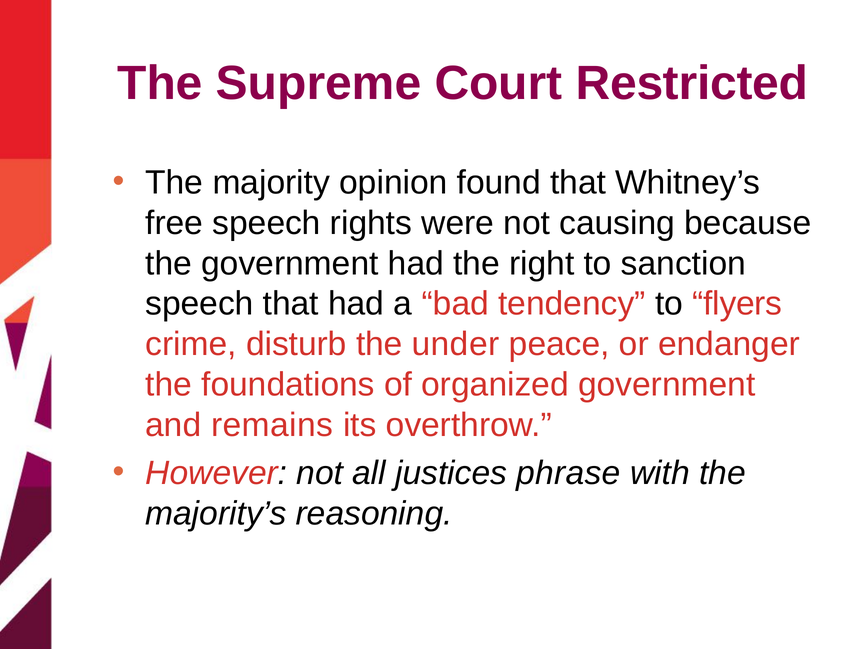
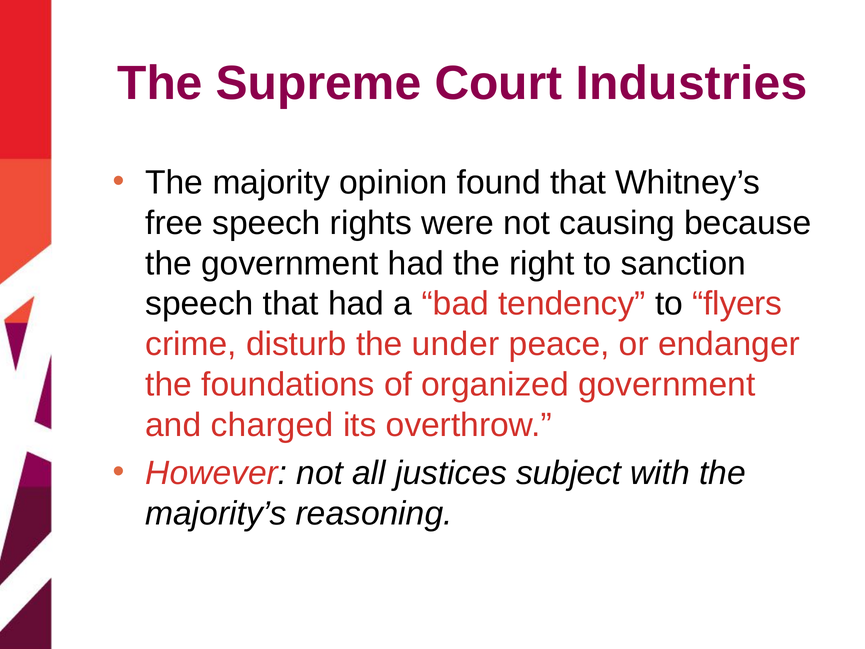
Restricted: Restricted -> Industries
remains: remains -> charged
phrase: phrase -> subject
